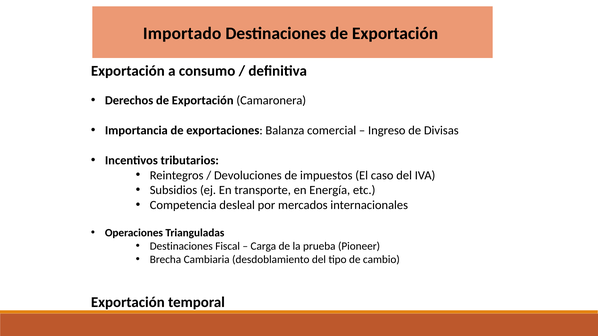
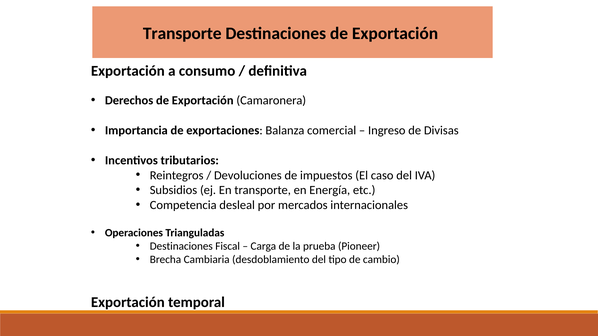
Importado at (182, 33): Importado -> Transporte
